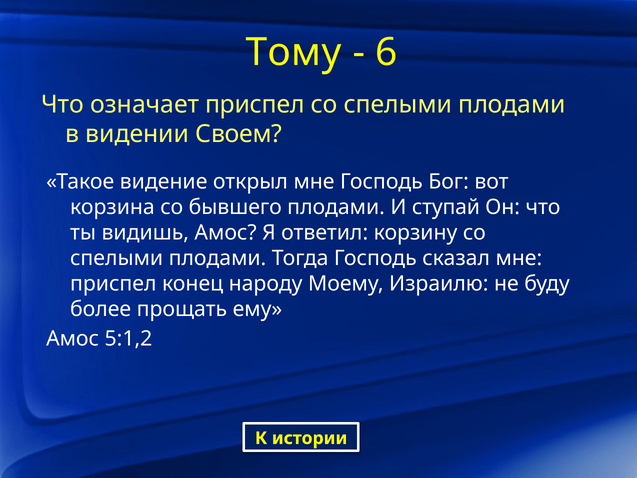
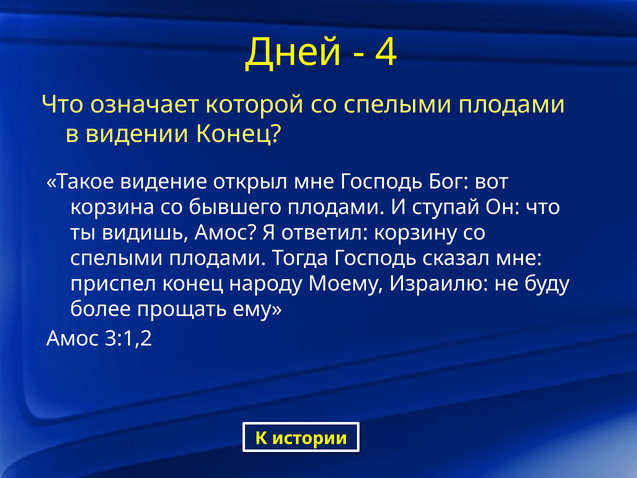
Тому: Тому -> Дней
6: 6 -> 4
означает приспел: приспел -> которой
видении Своем: Своем -> Конец
5:1,2: 5:1,2 -> 3:1,2
